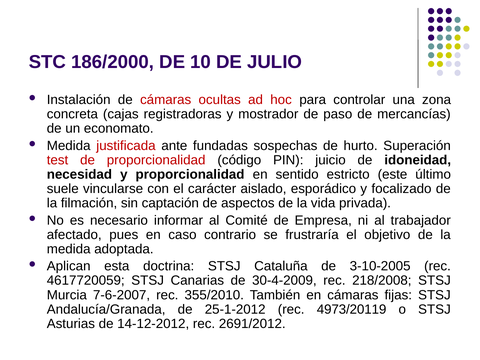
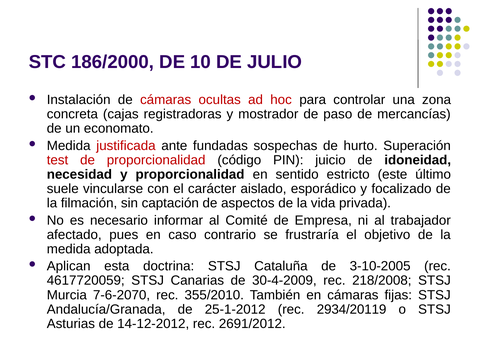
7-6-2007: 7-6-2007 -> 7-6-2070
4973/20119: 4973/20119 -> 2934/20119
